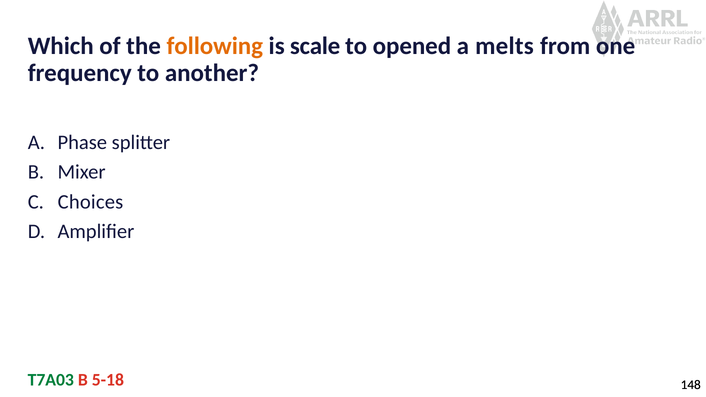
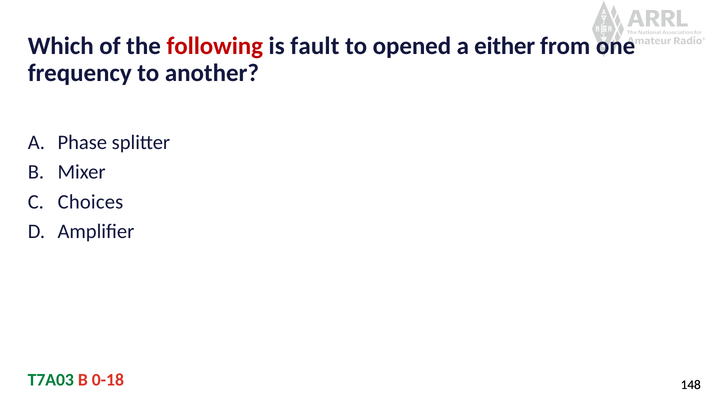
following colour: orange -> red
scale: scale -> fault
melts: melts -> either
5-18: 5-18 -> 0-18
